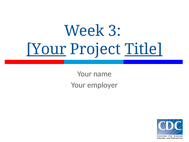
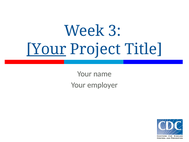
Title underline: present -> none
